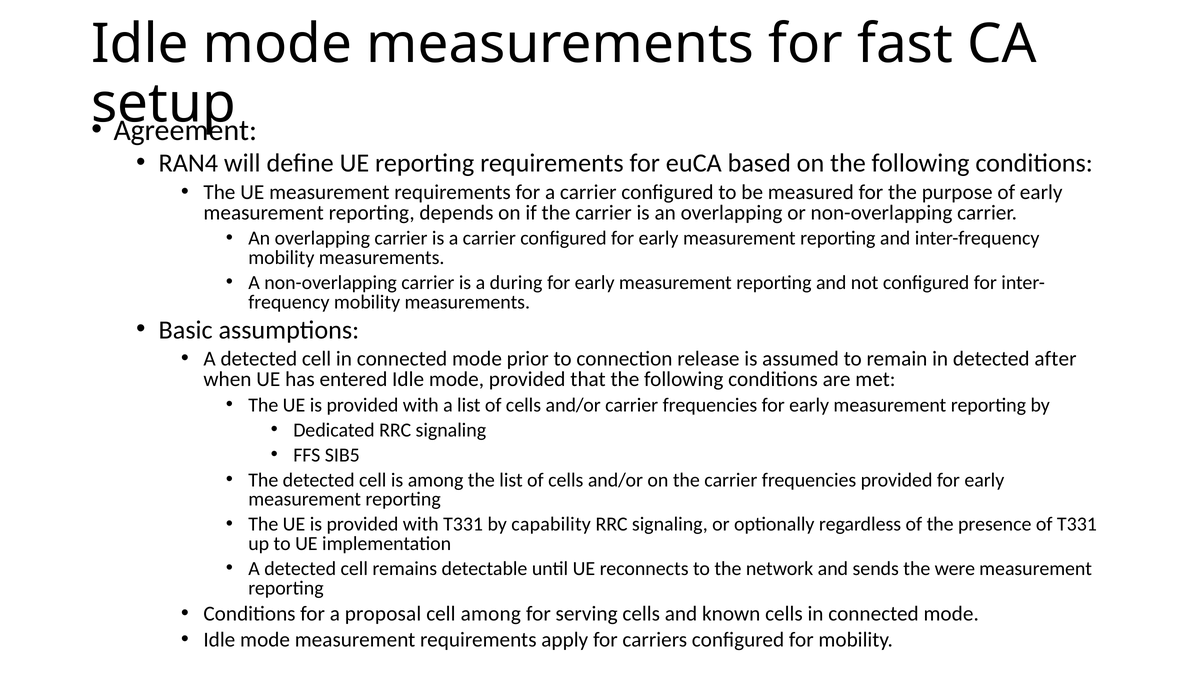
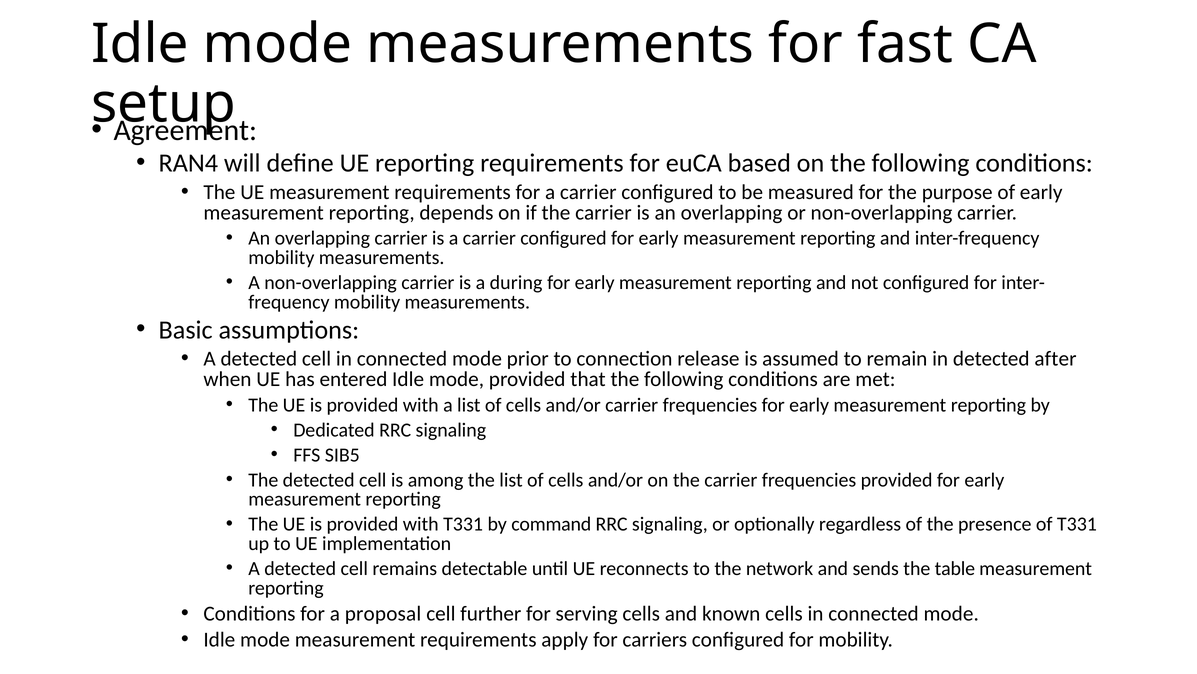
capability: capability -> command
were: were -> table
cell among: among -> further
